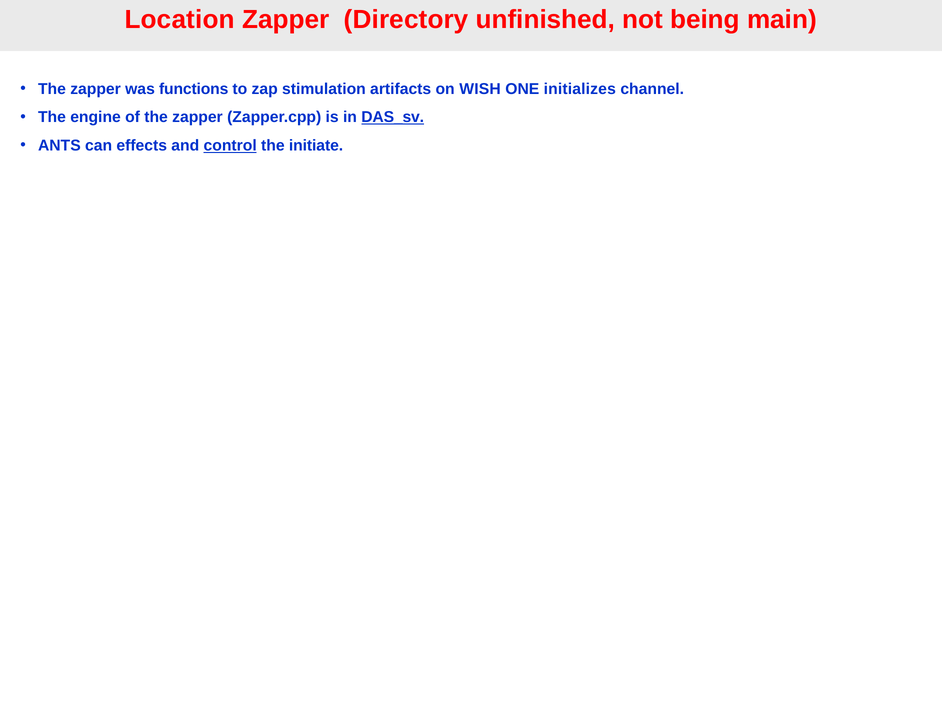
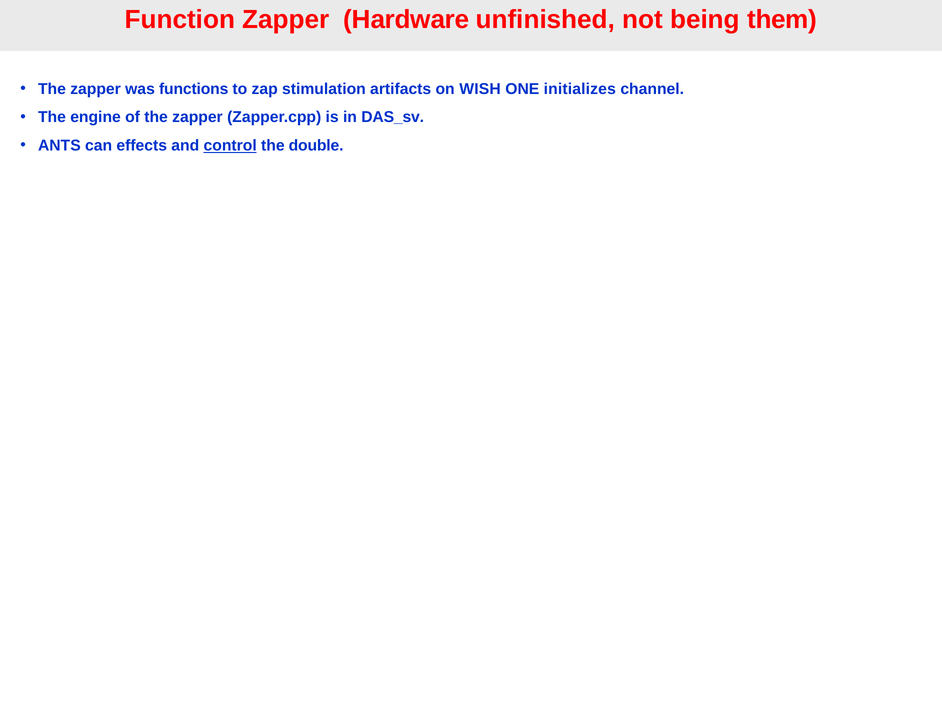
Location: Location -> Function
Directory: Directory -> Hardware
main: main -> them
DAS_sv underline: present -> none
initiate: initiate -> double
